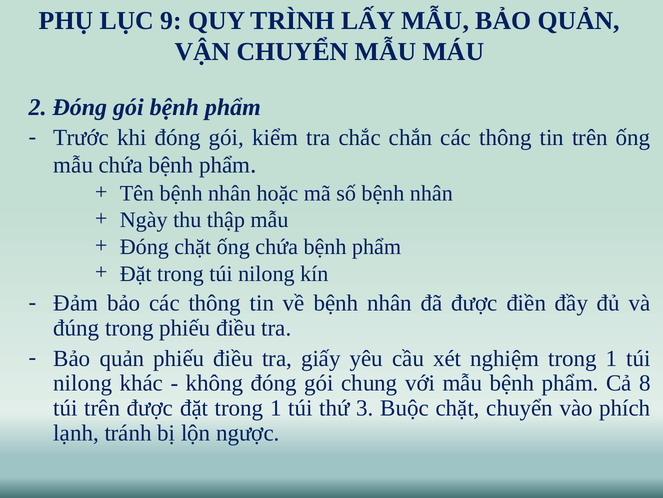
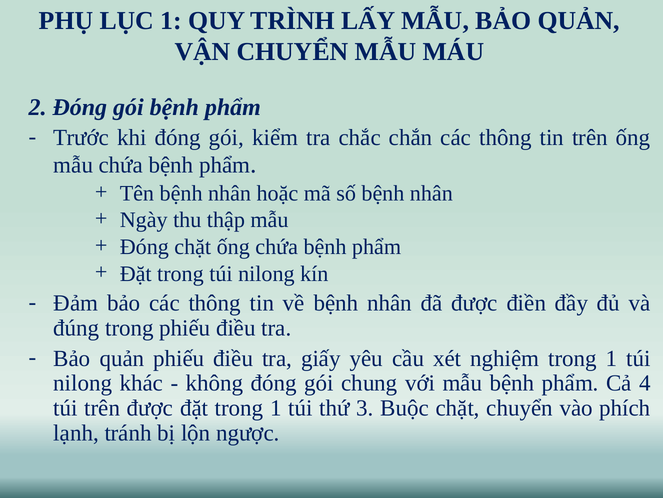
LỤC 9: 9 -> 1
8: 8 -> 4
